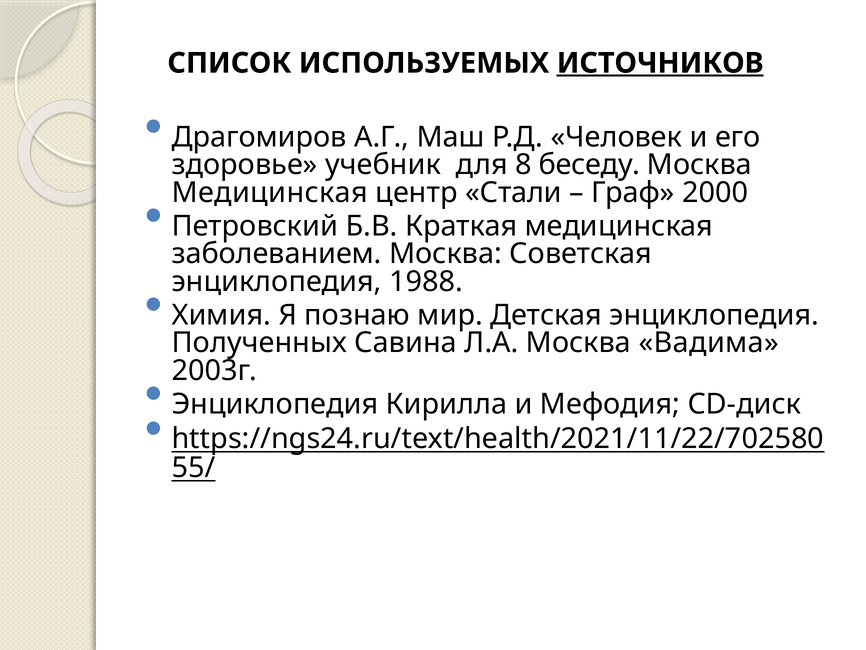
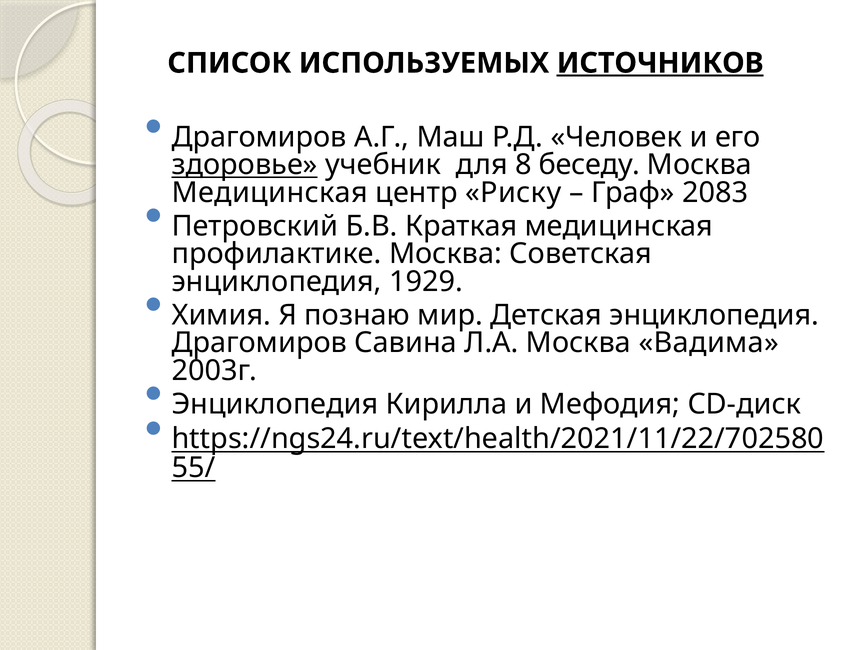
здоровье underline: none -> present
Стали: Стали -> Риску
2000: 2000 -> 2083
заболеванием: заболеванием -> профилактике
1988: 1988 -> 1929
Полученных at (259, 342): Полученных -> Драгомиров
